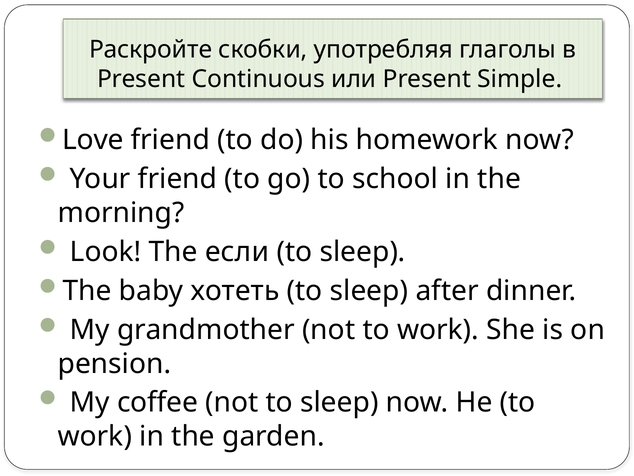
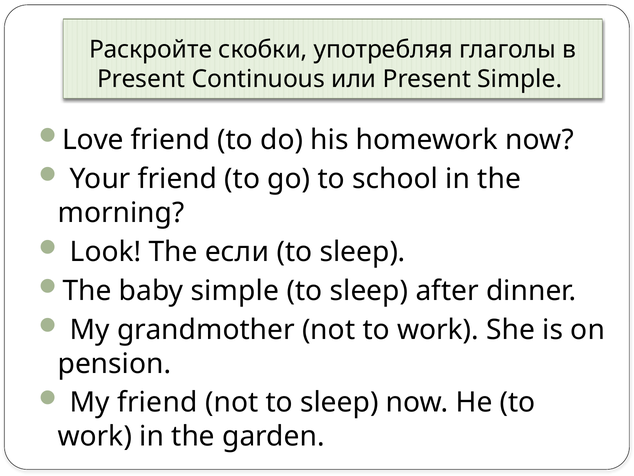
baby хотеть: хотеть -> simple
My coffee: coffee -> friend
